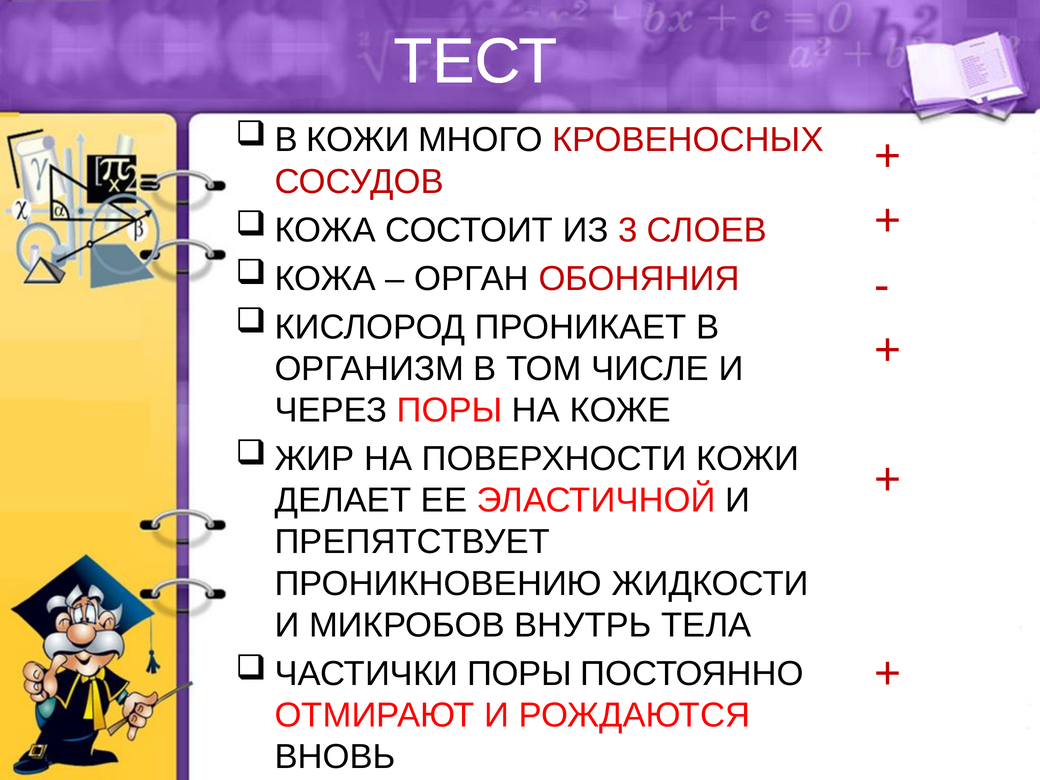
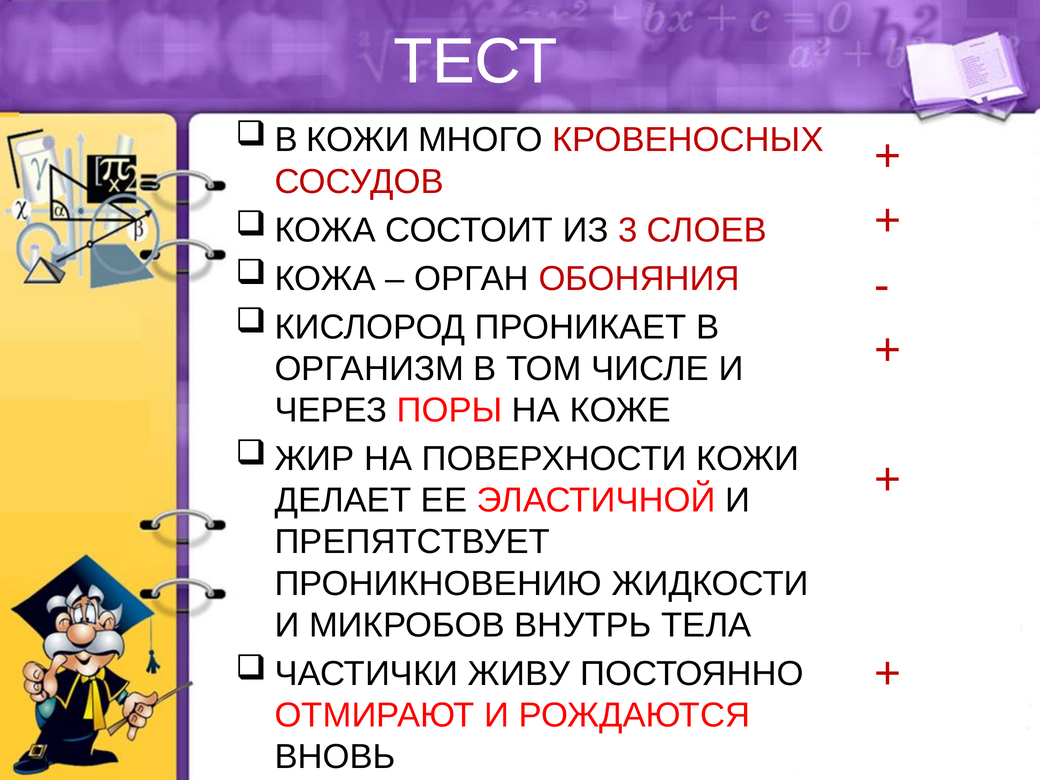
ПОРЫ at (519, 674): ПОРЫ -> ЖИВУ
